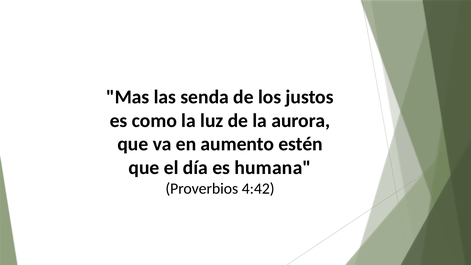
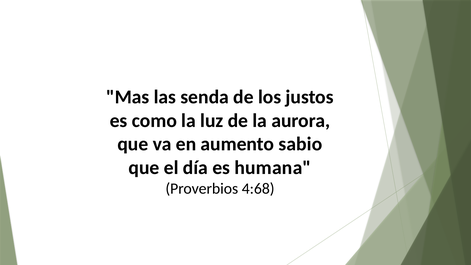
estén: estén -> sabio
4:42: 4:42 -> 4:68
